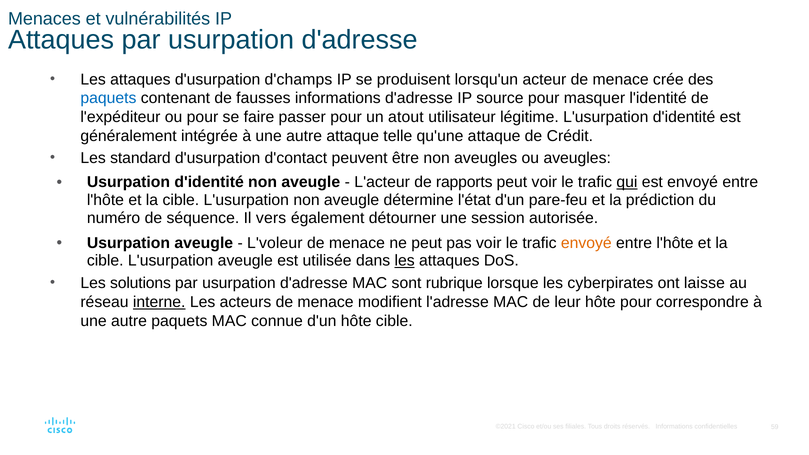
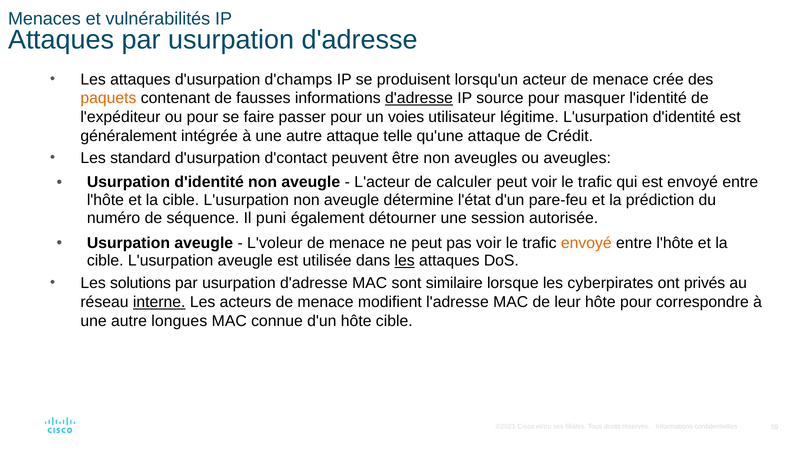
paquets at (108, 98) colour: blue -> orange
d'adresse at (419, 98) underline: none -> present
atout: atout -> voies
rapports: rapports -> calculer
qui underline: present -> none
vers: vers -> puni
rubrique: rubrique -> similaire
laisse: laisse -> privés
autre paquets: paquets -> longues
